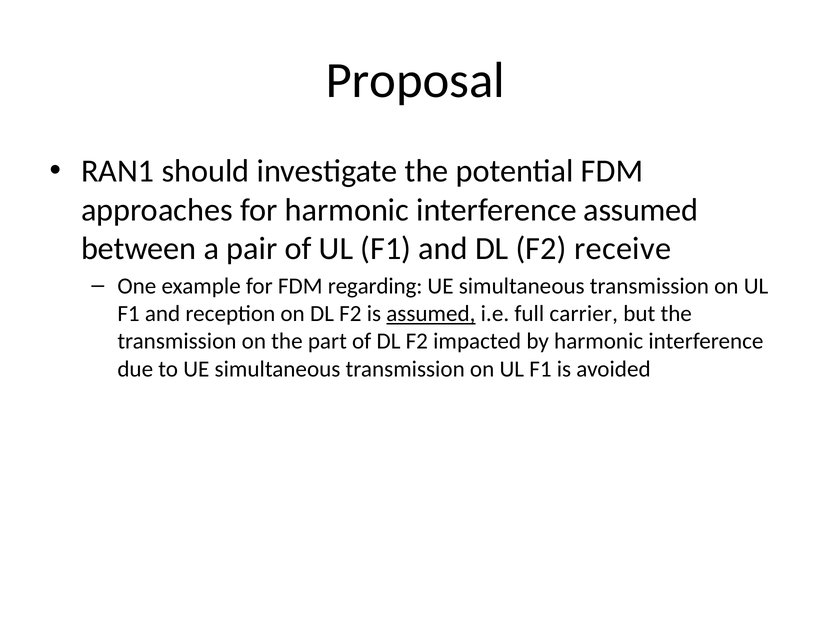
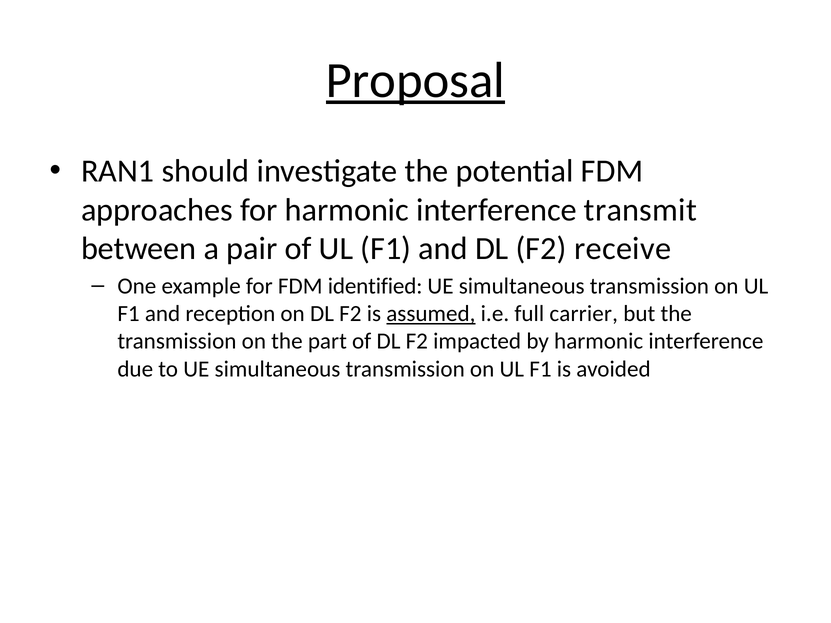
Proposal underline: none -> present
interference assumed: assumed -> transmit
regarding: regarding -> identified
